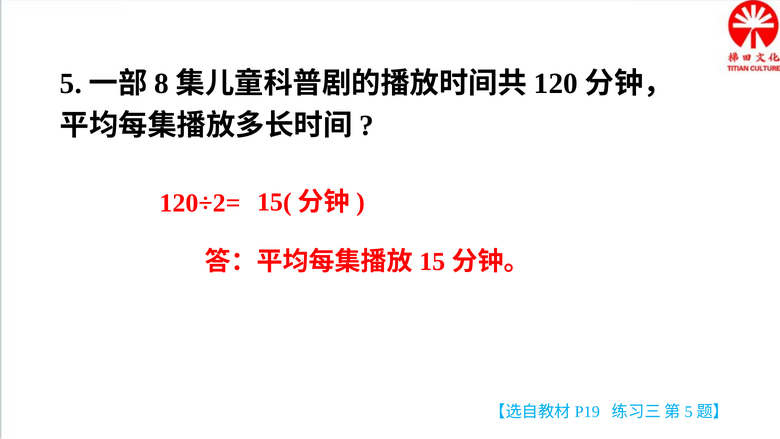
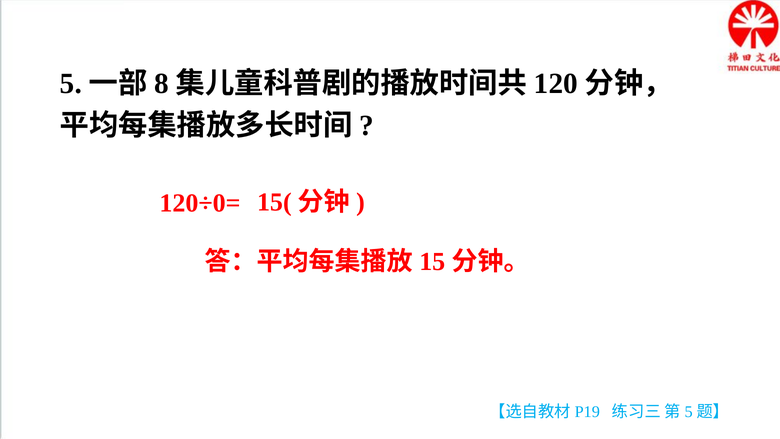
120÷2=: 120÷2= -> 120÷0=
